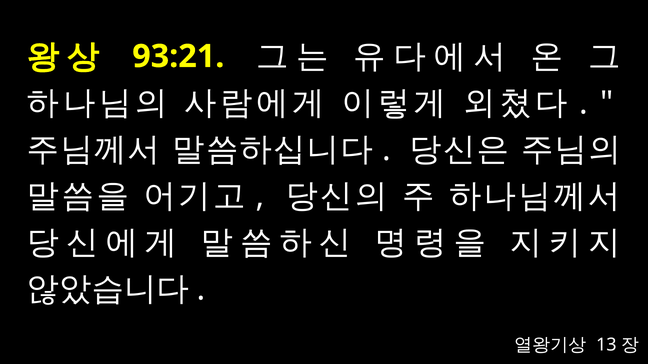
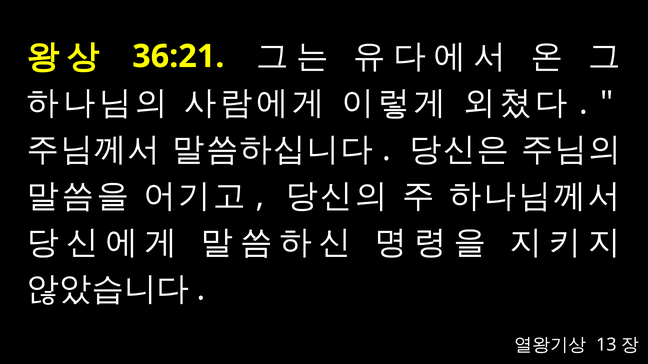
93:21: 93:21 -> 36:21
